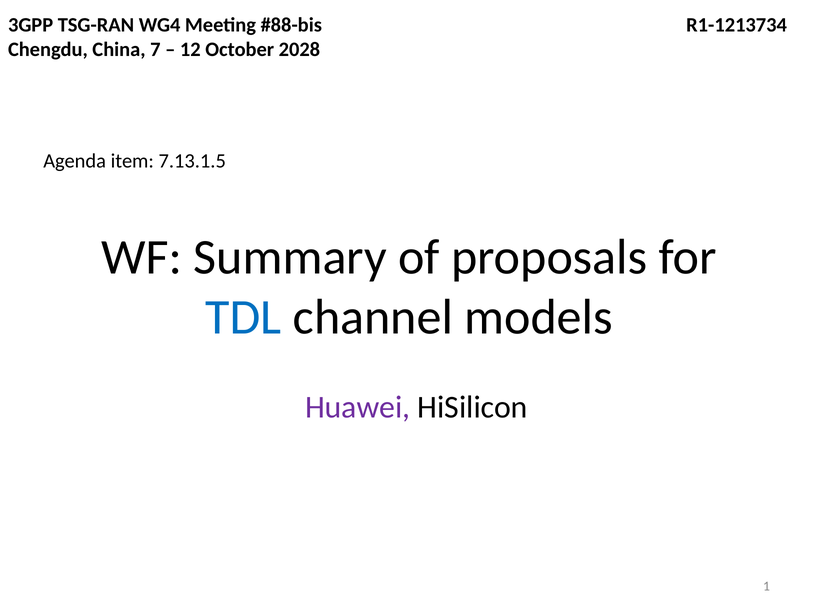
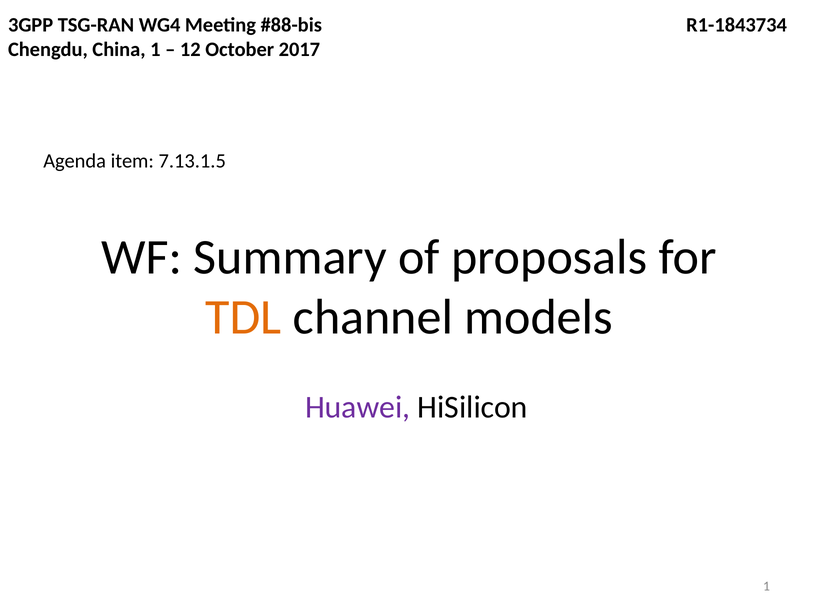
R1-1213734: R1-1213734 -> R1-1843734
China 7: 7 -> 1
2028: 2028 -> 2017
TDL colour: blue -> orange
